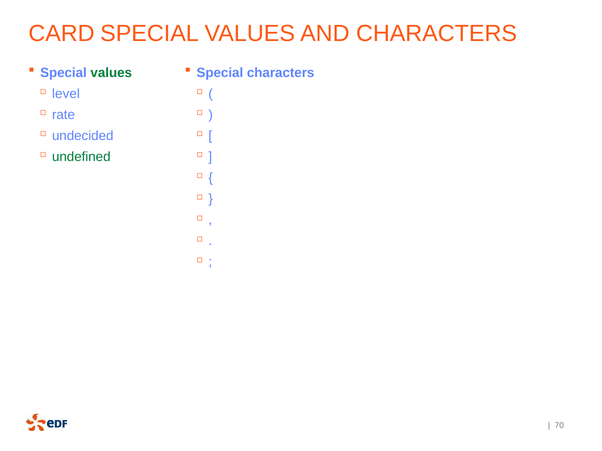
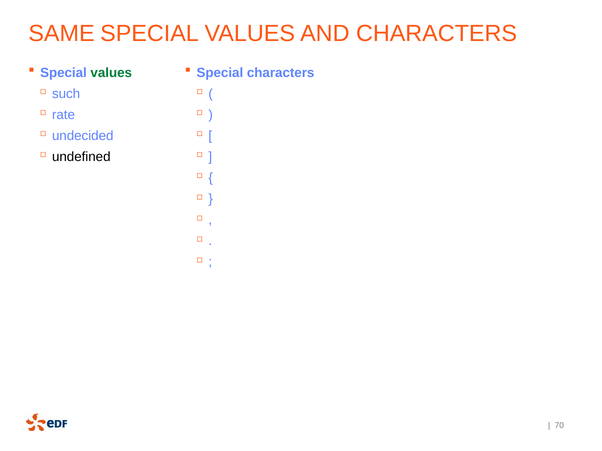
CARD: CARD -> SAME
level: level -> such
undefined colour: green -> black
